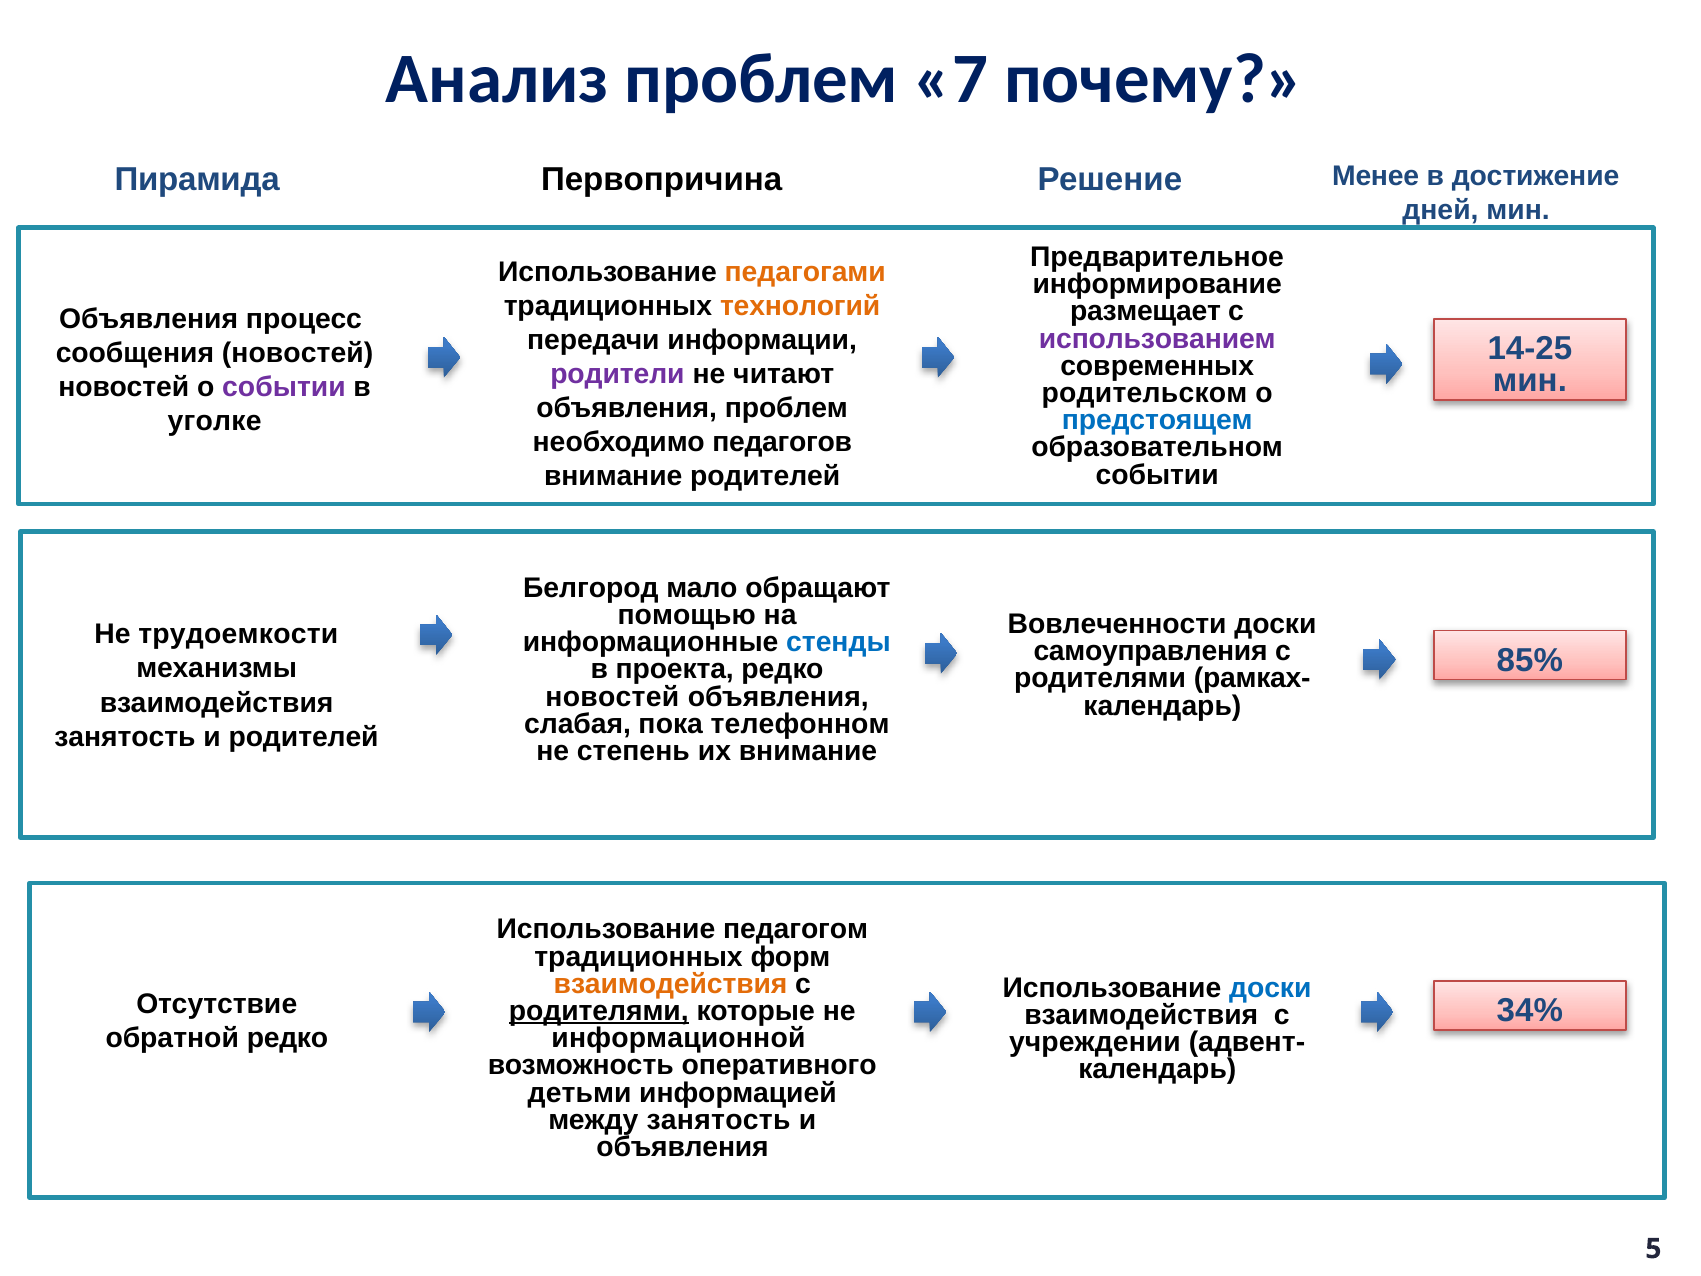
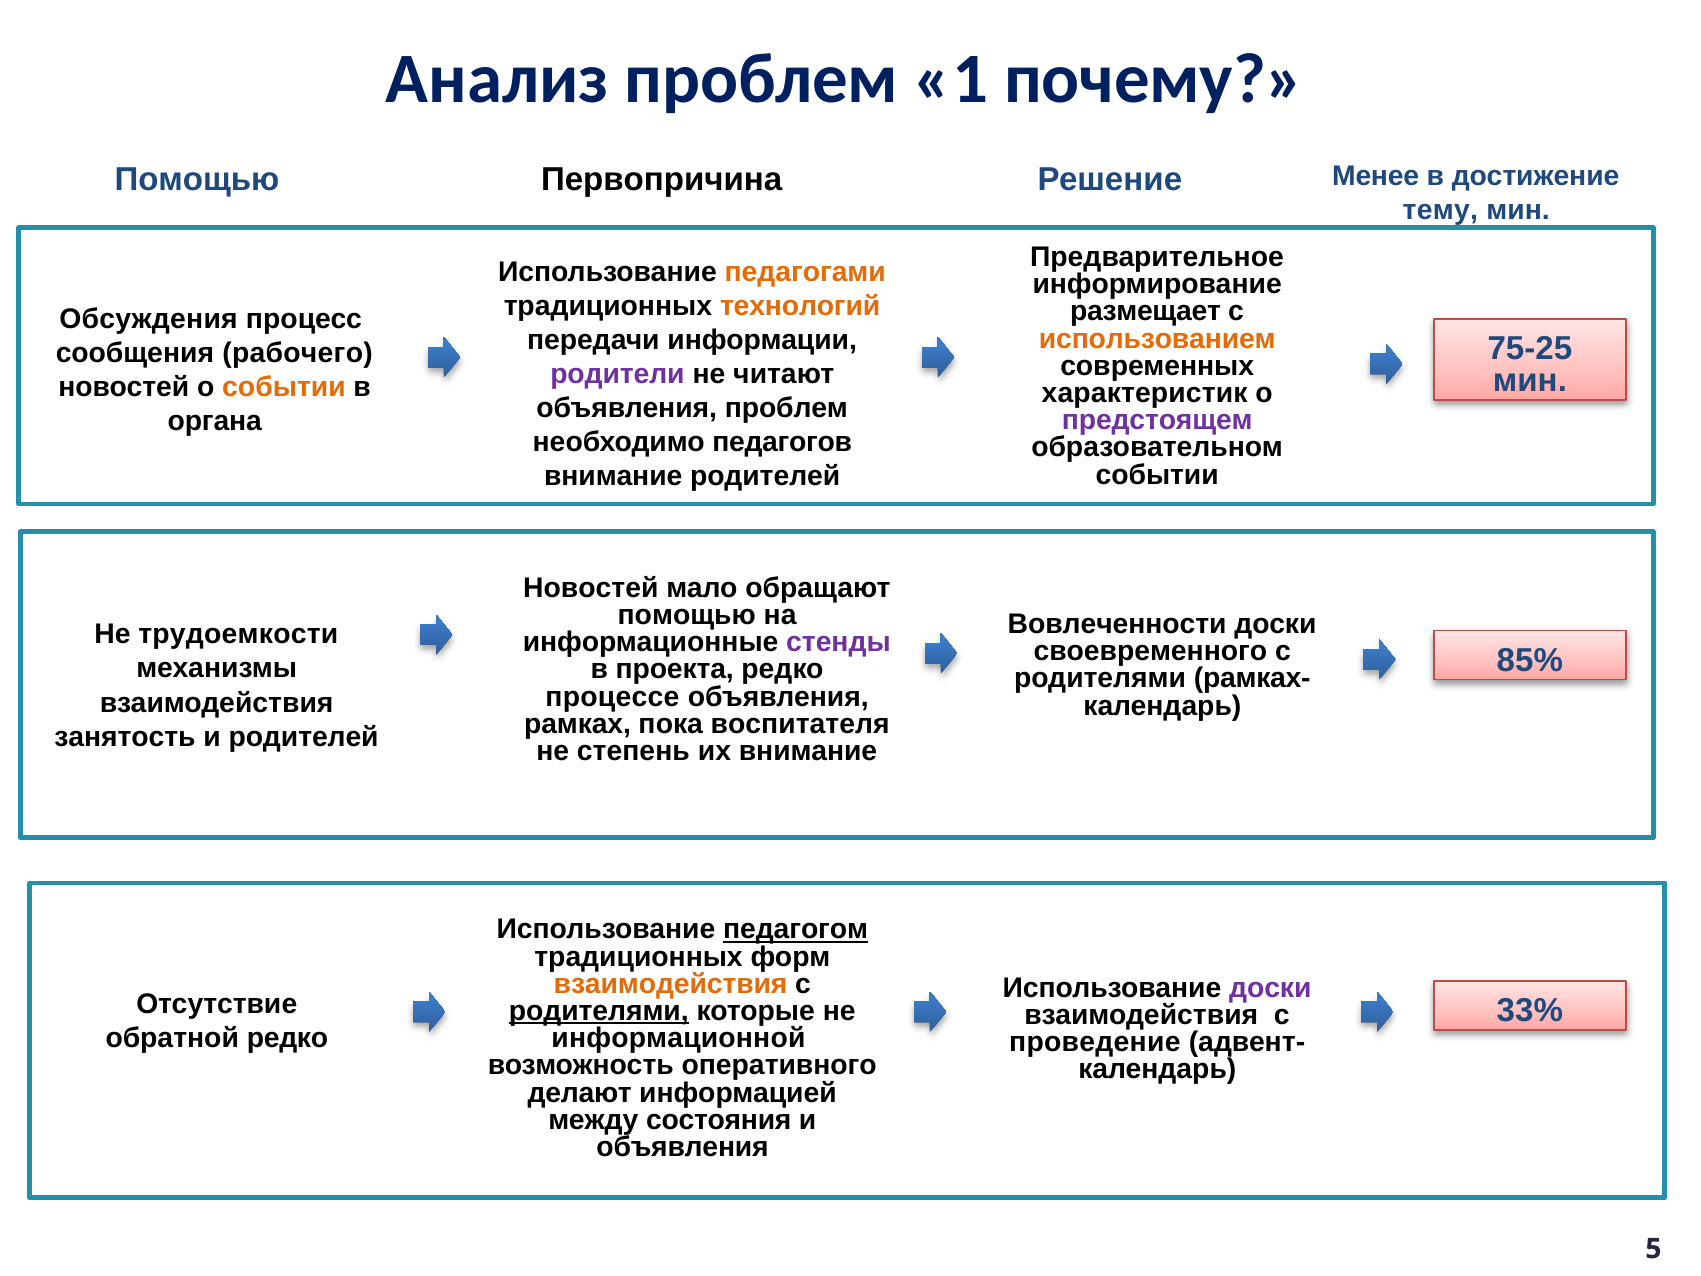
7: 7 -> 1
Пирамида at (197, 179): Пирамида -> Помощью
дней: дней -> тему
Объявления at (149, 319): Объявления -> Обсуждения
использованием colour: purple -> orange
14-25: 14-25 -> 75-25
сообщения новостей: новостей -> рабочего
событии at (284, 387) colour: purple -> orange
родительском: родительском -> характеристик
предстоящем colour: blue -> purple
уголке: уголке -> органа
Белгород at (591, 588): Белгород -> Новостей
стенды colour: blue -> purple
самоуправления: самоуправления -> своевременного
новостей at (612, 697): новостей -> процессе
слабая: слабая -> рамках
телефонном: телефонном -> воспитателя
педагогом underline: none -> present
доски at (1270, 988) colour: blue -> purple
34%: 34% -> 33%
учреждении: учреждении -> проведение
детьми: детьми -> делают
между занятость: занятость -> состояния
